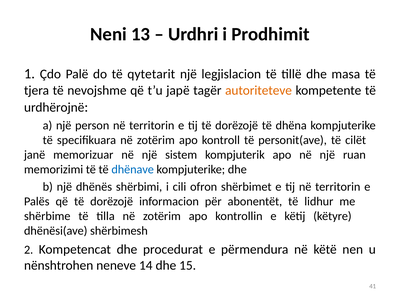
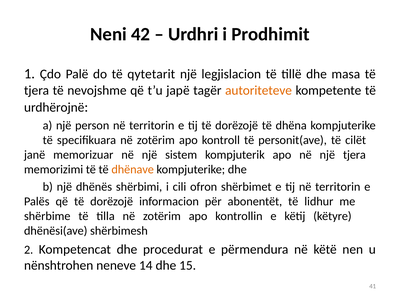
13: 13 -> 42
një ruan: ruan -> tjera
dhënave colour: blue -> orange
